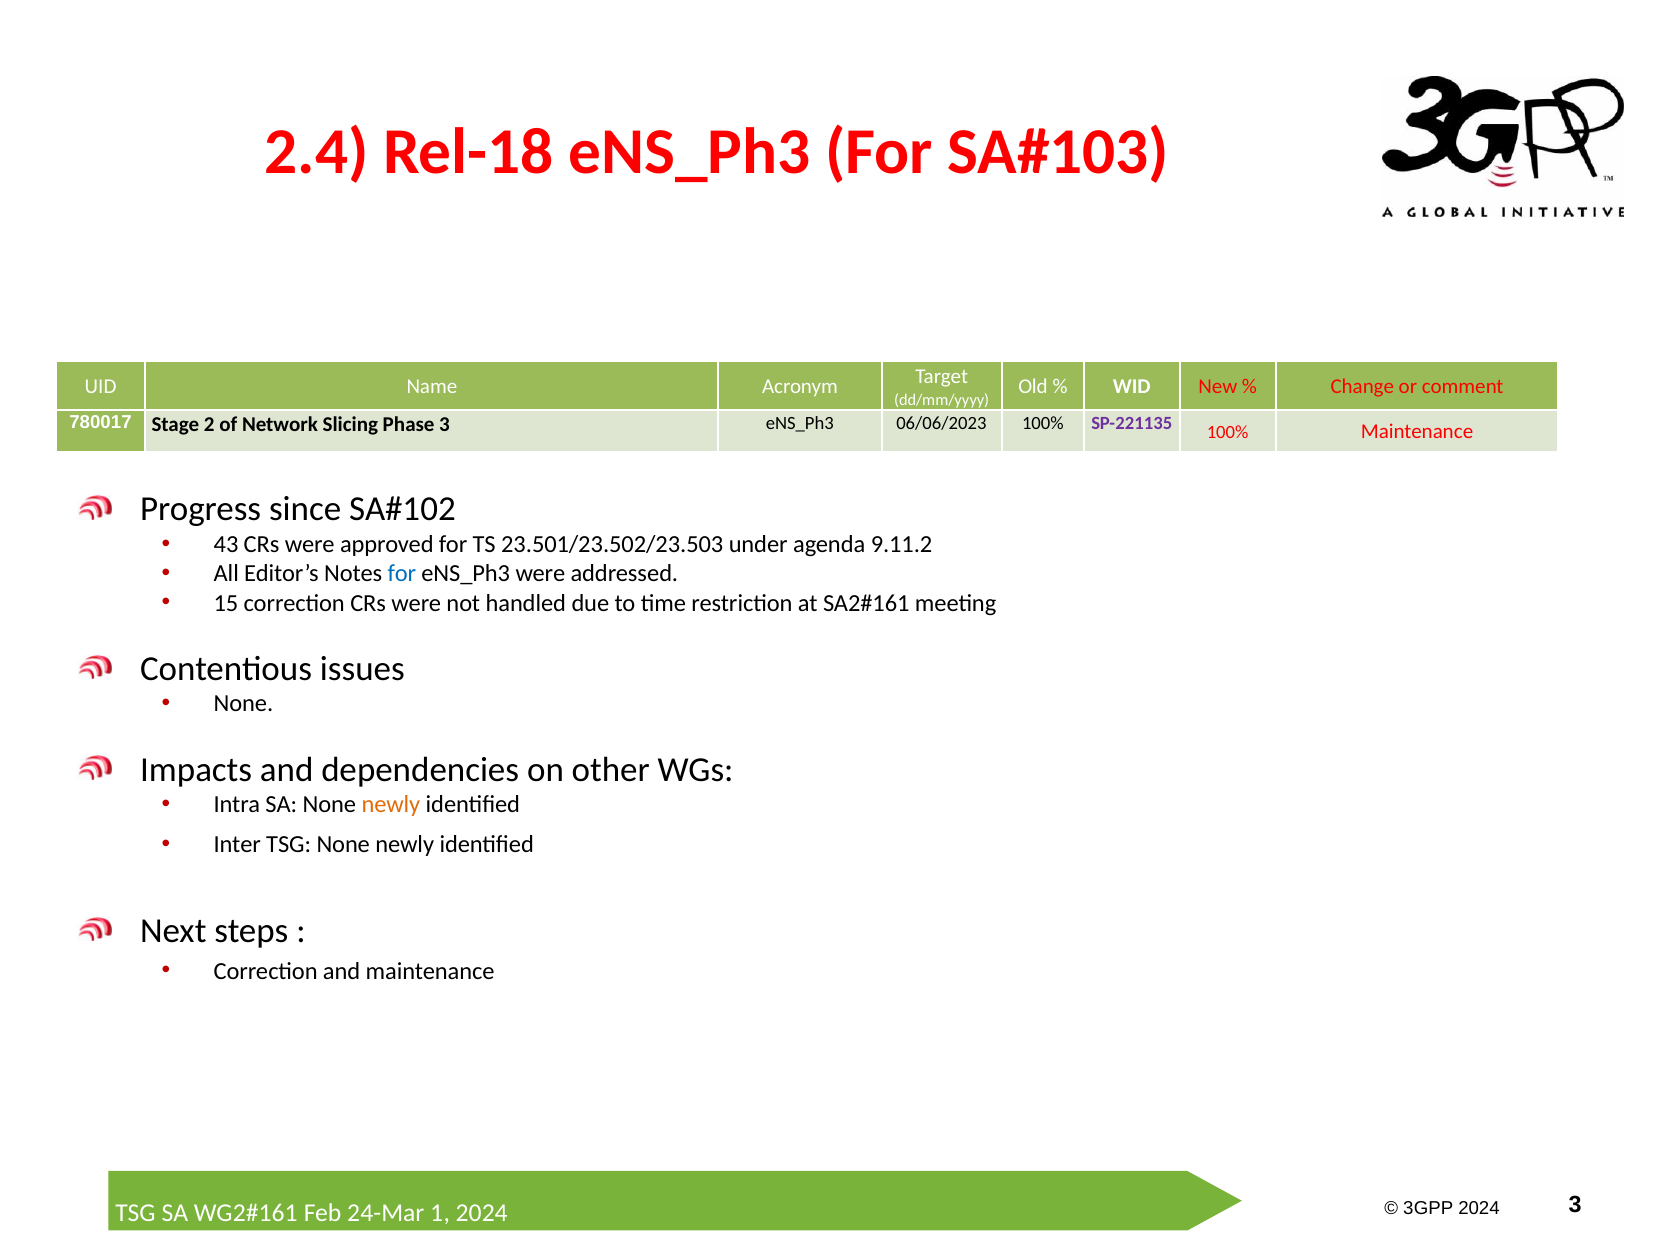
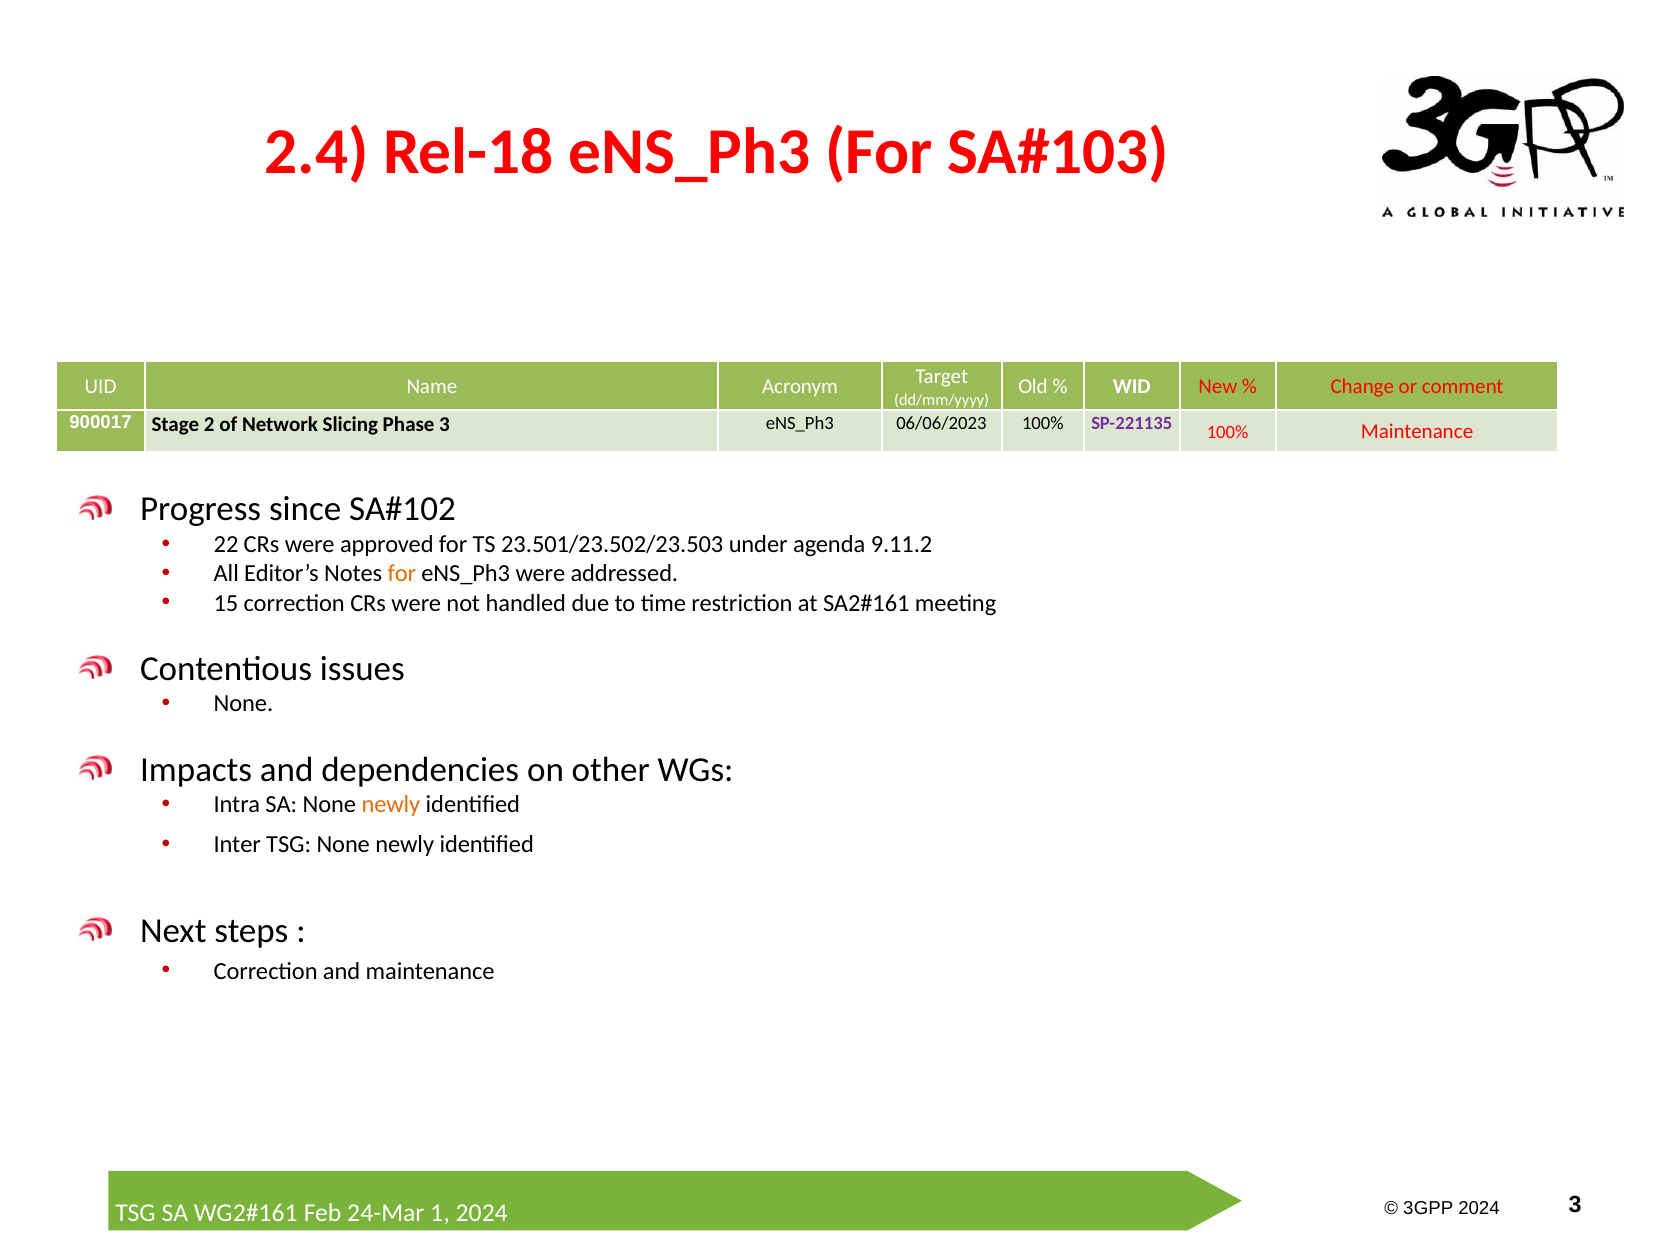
780017: 780017 -> 900017
43: 43 -> 22
for at (402, 574) colour: blue -> orange
